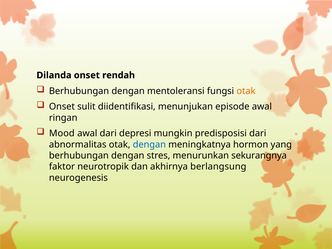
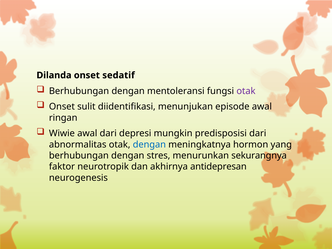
rendah: rendah -> sedatif
otak at (246, 91) colour: orange -> purple
Mood: Mood -> Wiwie
berlangsung: berlangsung -> antidepresan
